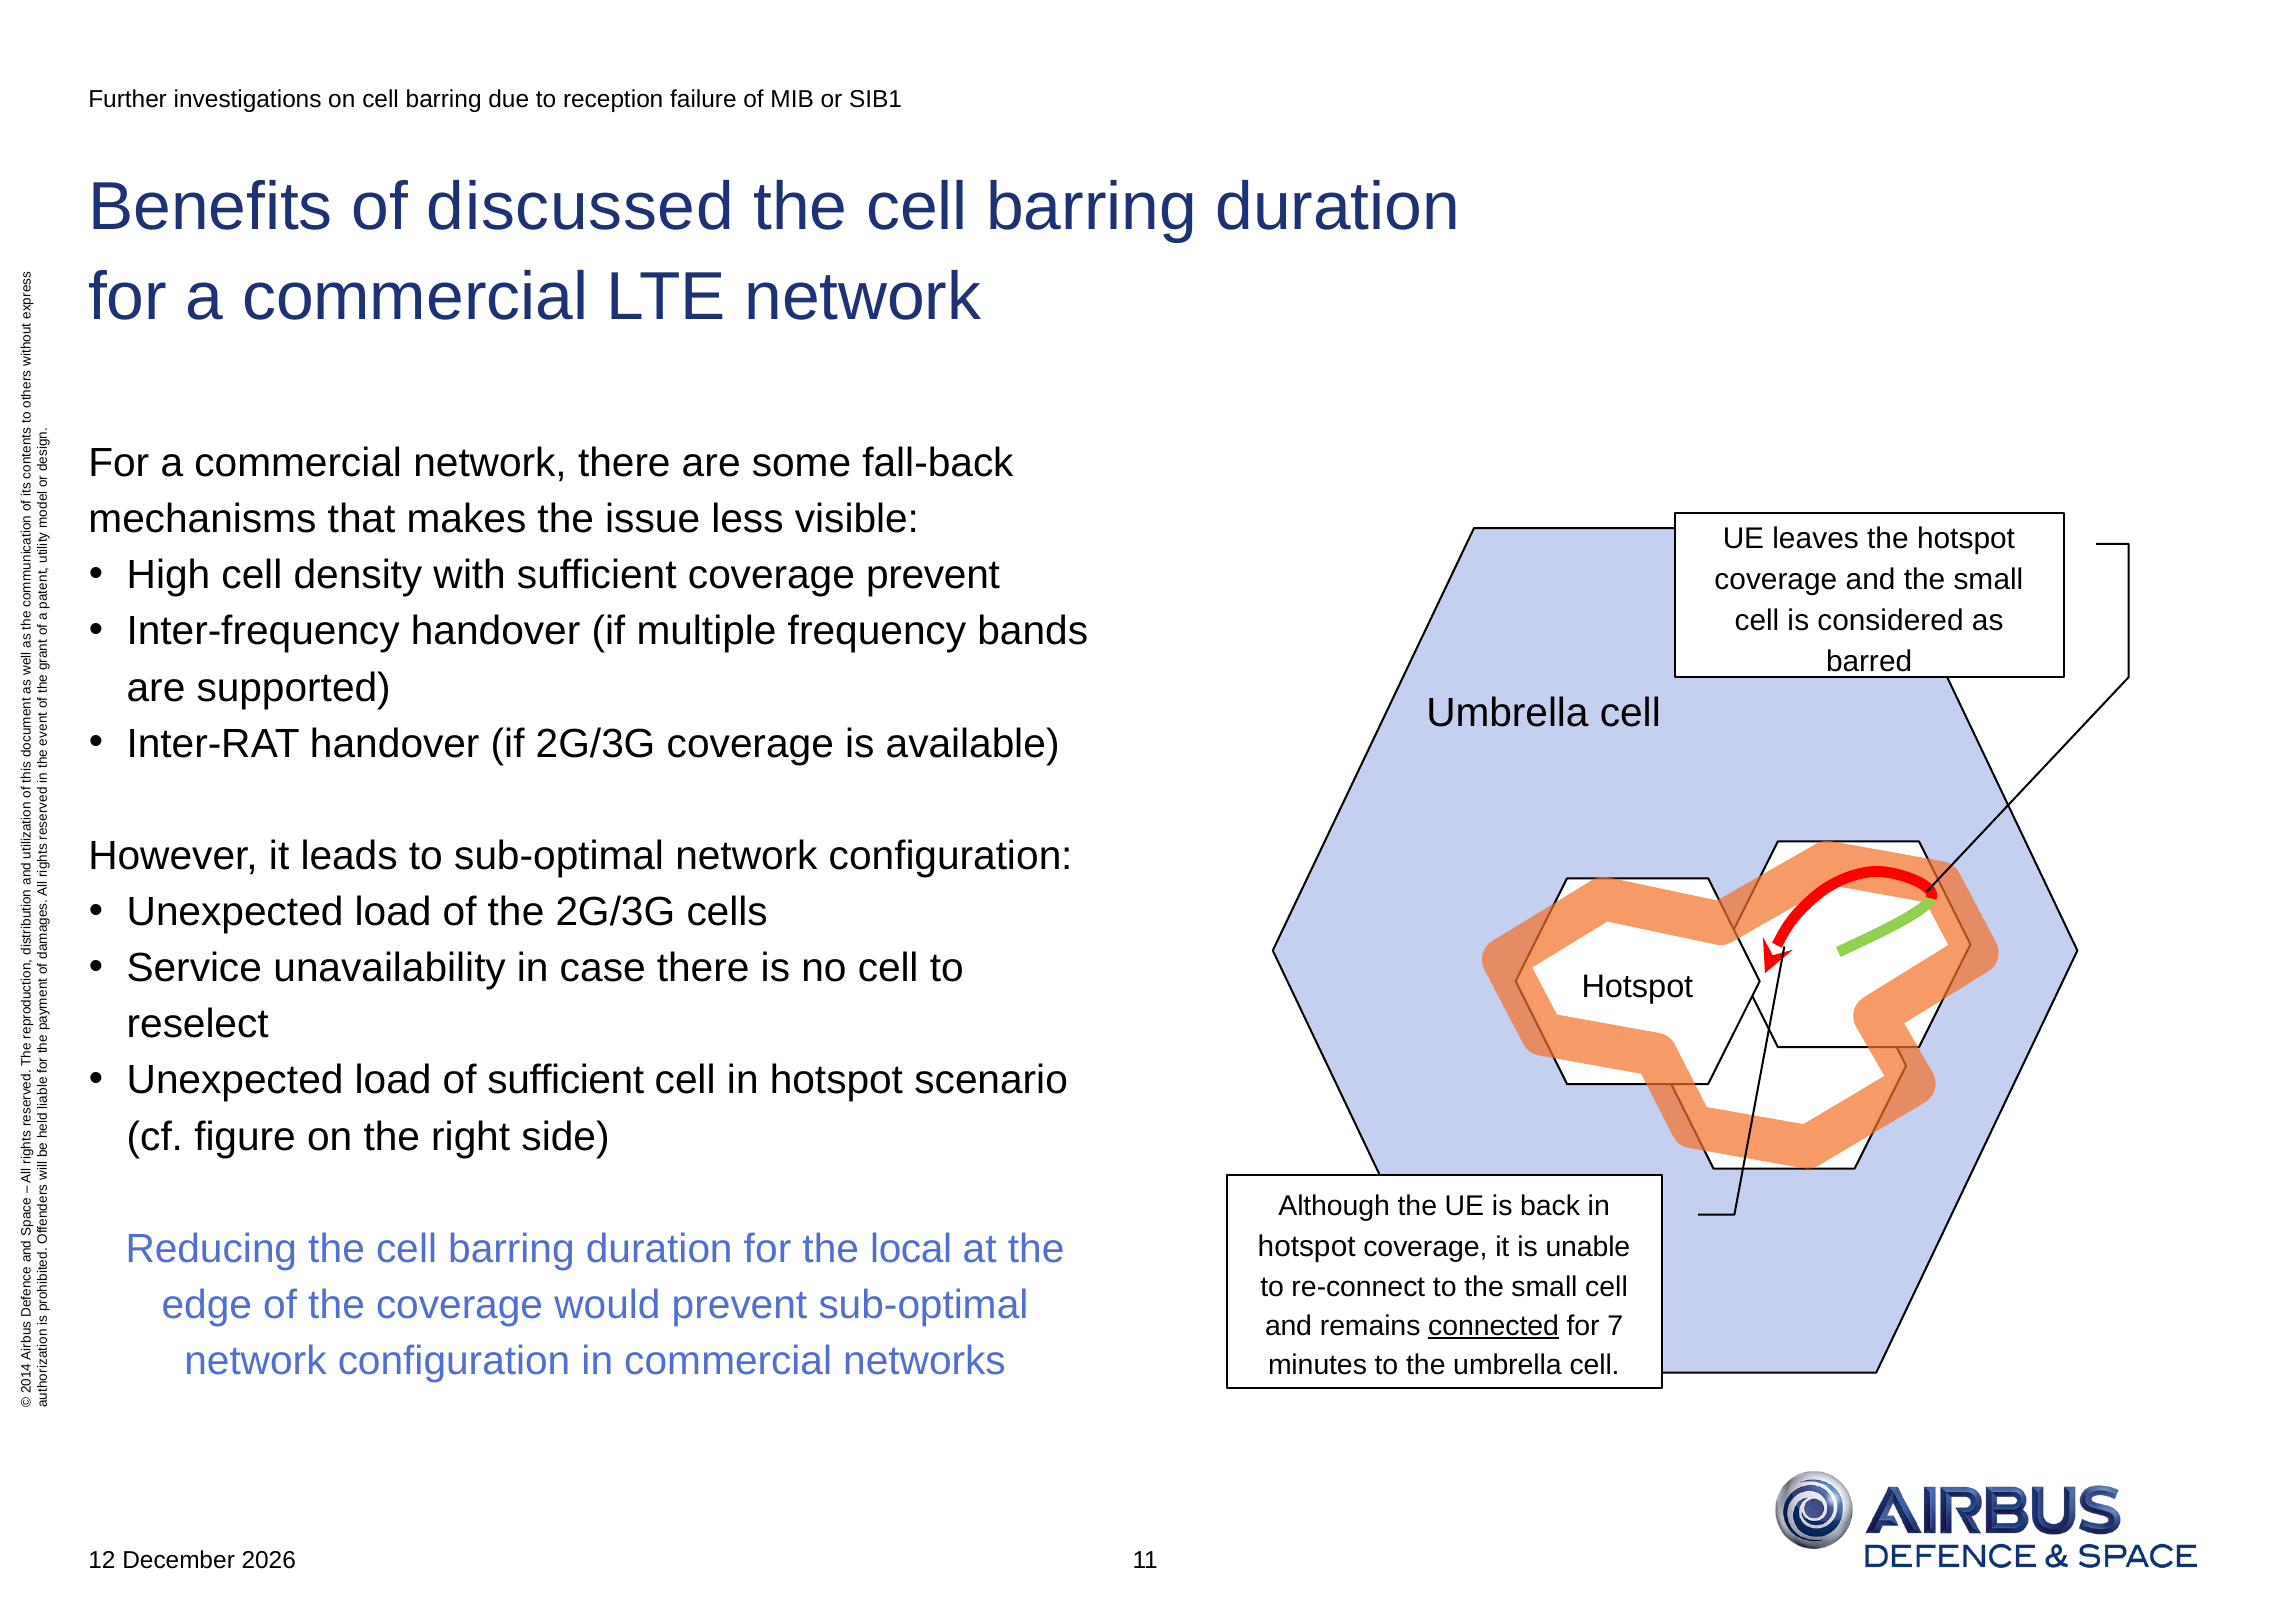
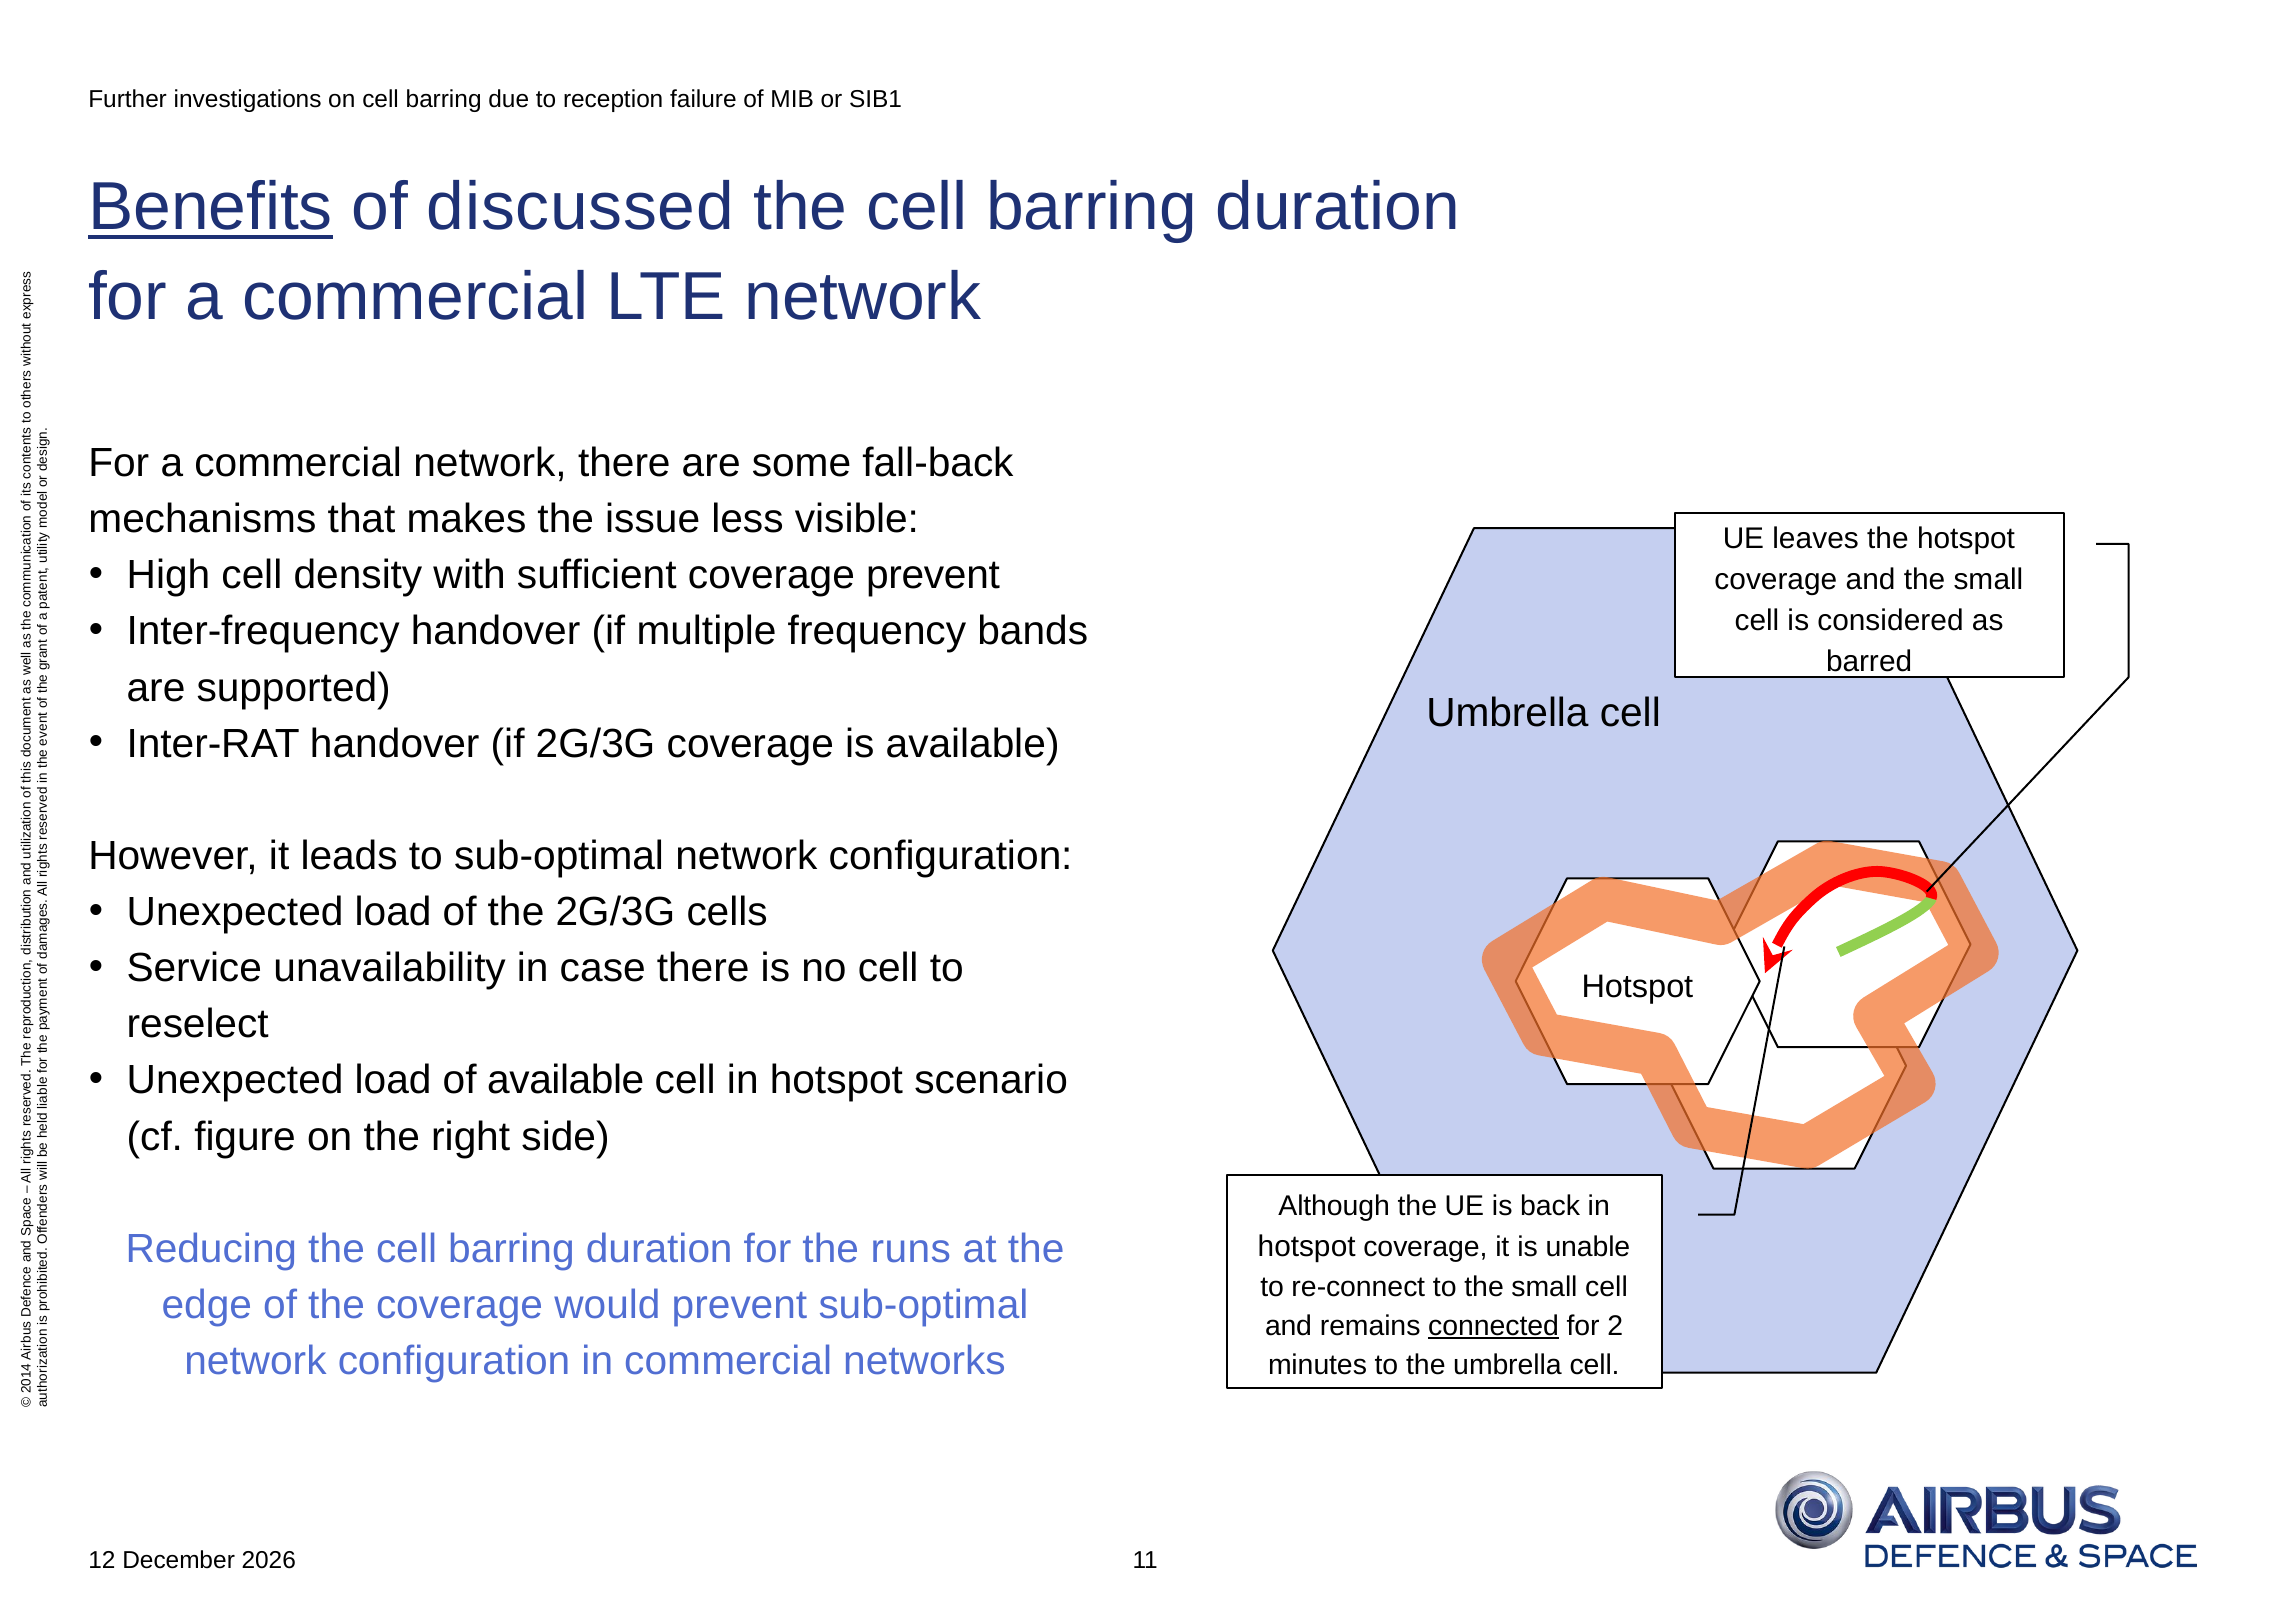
Benefits underline: none -> present
of sufficient: sufficient -> available
local: local -> runs
for 7: 7 -> 2
